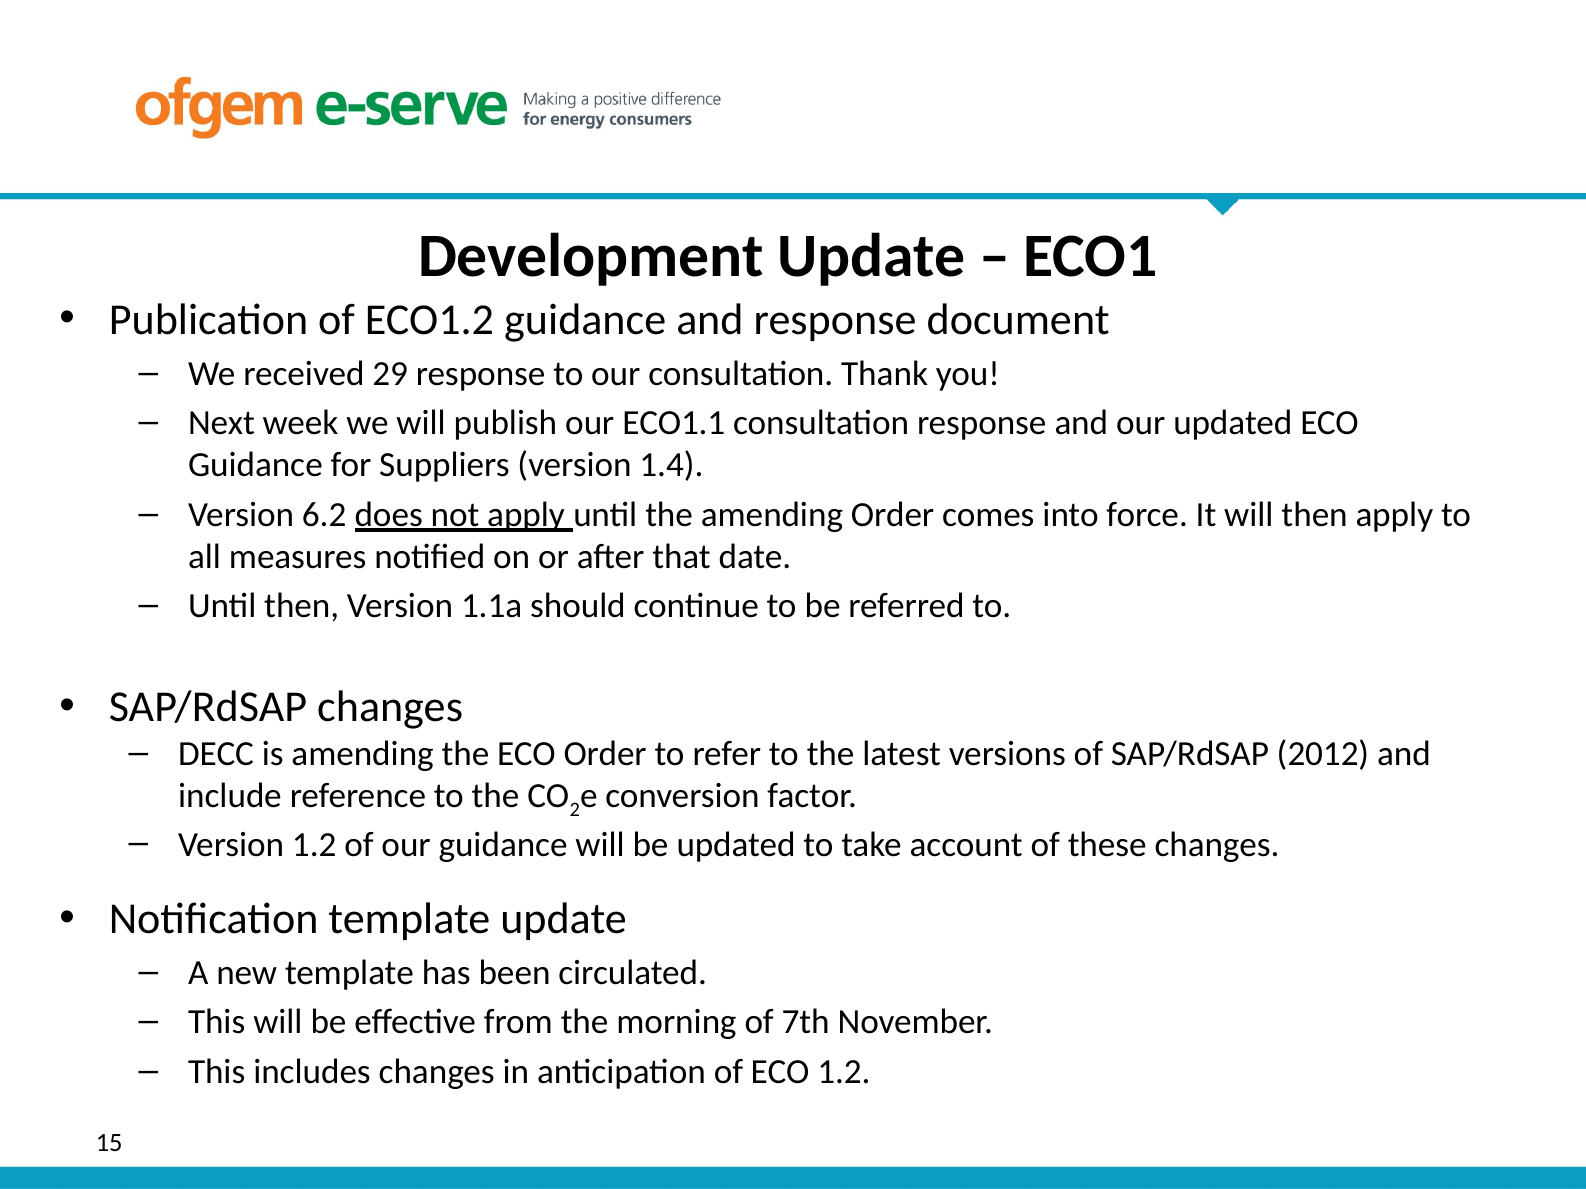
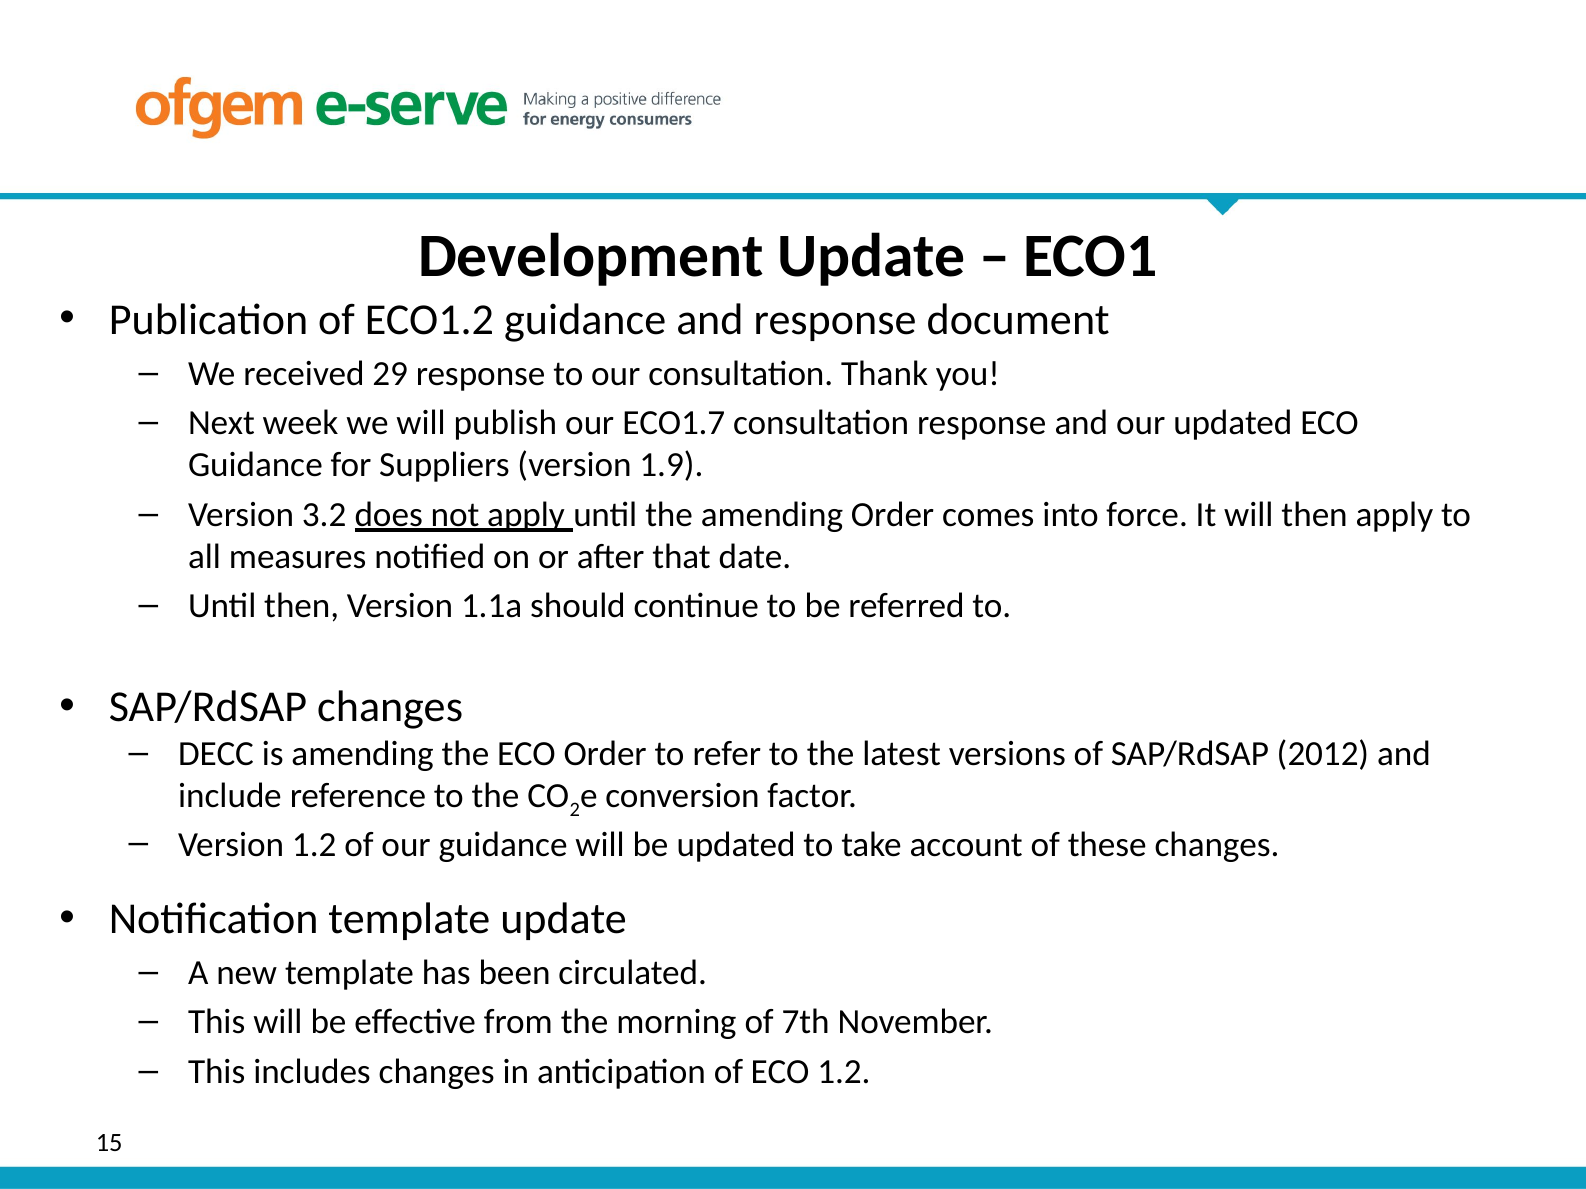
ECO1.1: ECO1.1 -> ECO1.7
1.4: 1.4 -> 1.9
6.2: 6.2 -> 3.2
